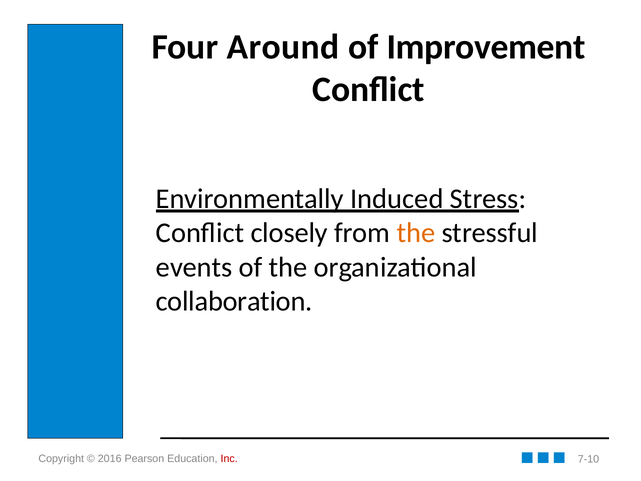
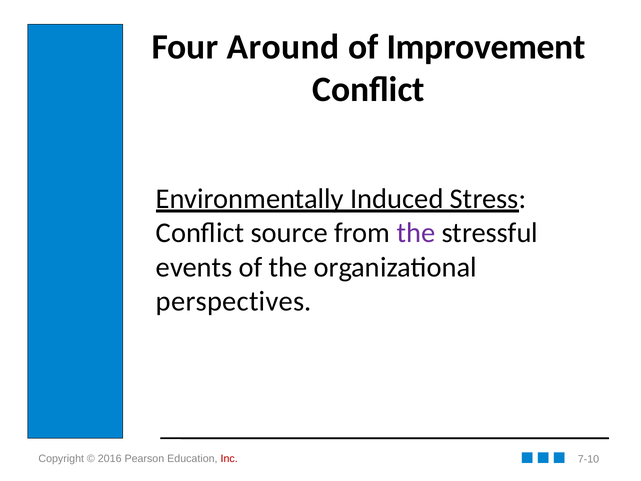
closely: closely -> source
the at (416, 233) colour: orange -> purple
collaboration: collaboration -> perspectives
